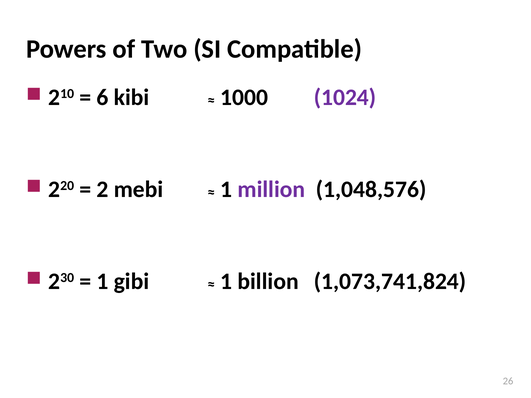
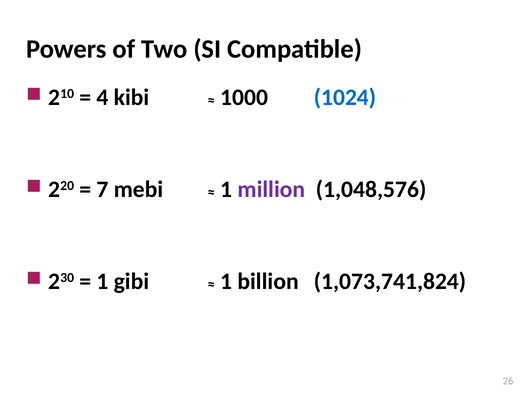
6: 6 -> 4
1024 colour: purple -> blue
2: 2 -> 7
